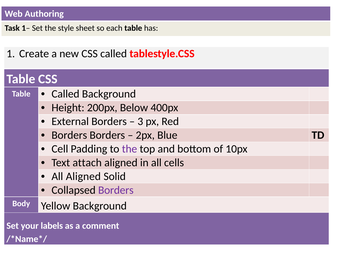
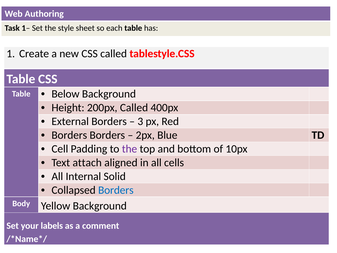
Called at (65, 94): Called -> Below
200px Below: Below -> Called
All Aligned: Aligned -> Internal
Borders at (116, 190) colour: purple -> blue
